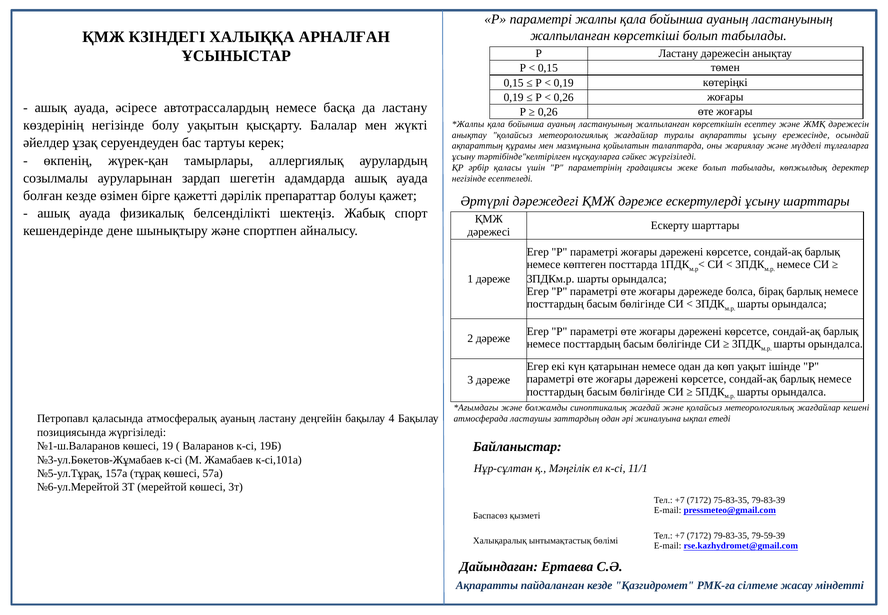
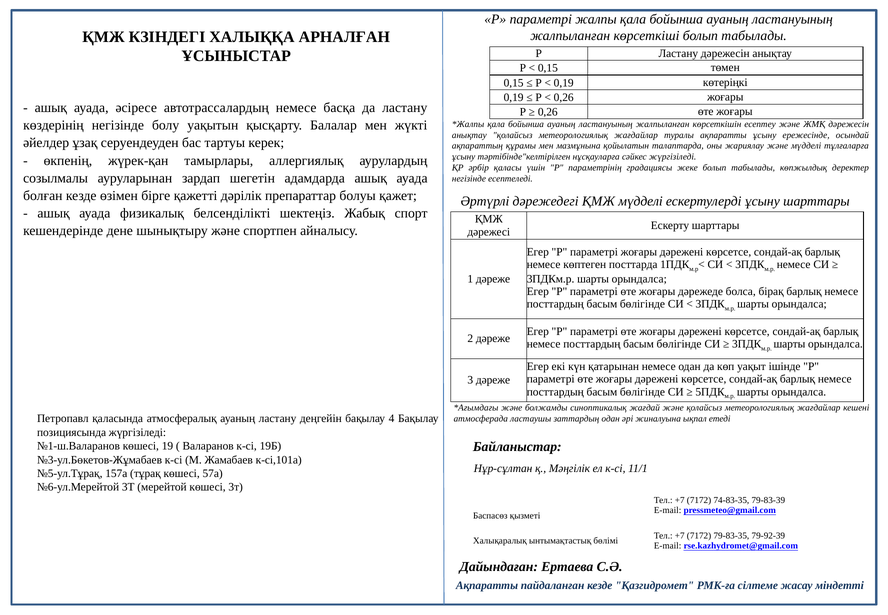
ҚМЖ дәреже: дәреже -> мүдделі
75-83-35: 75-83-35 -> 74-83-35
79-59-39: 79-59-39 -> 79-92-39
